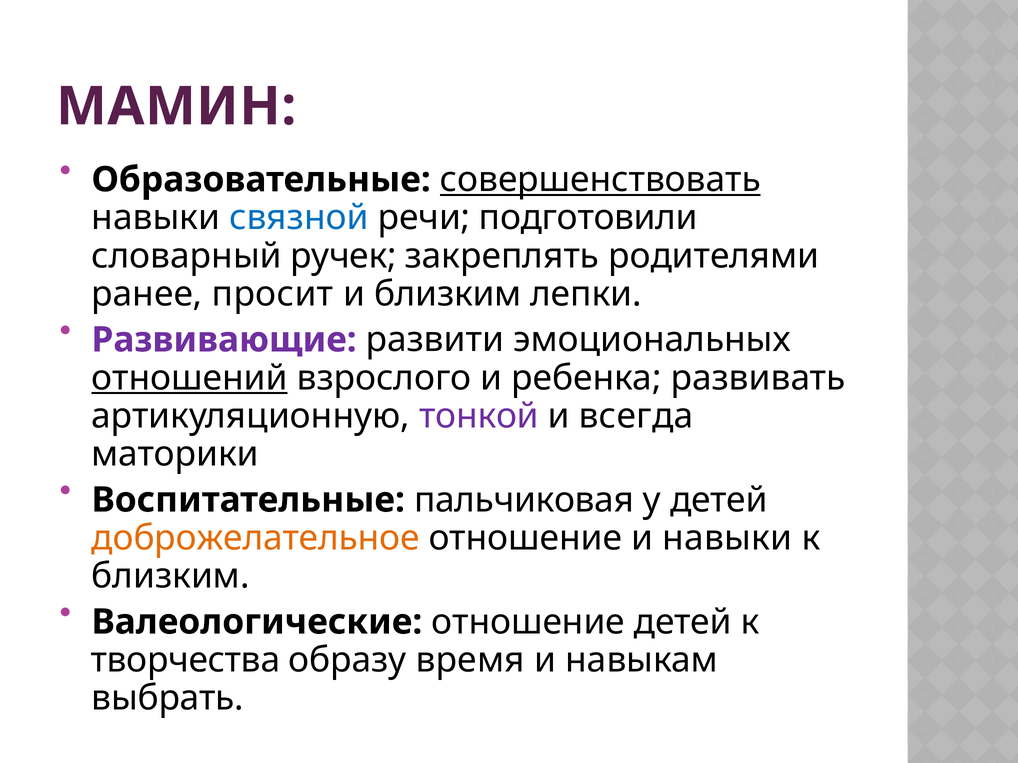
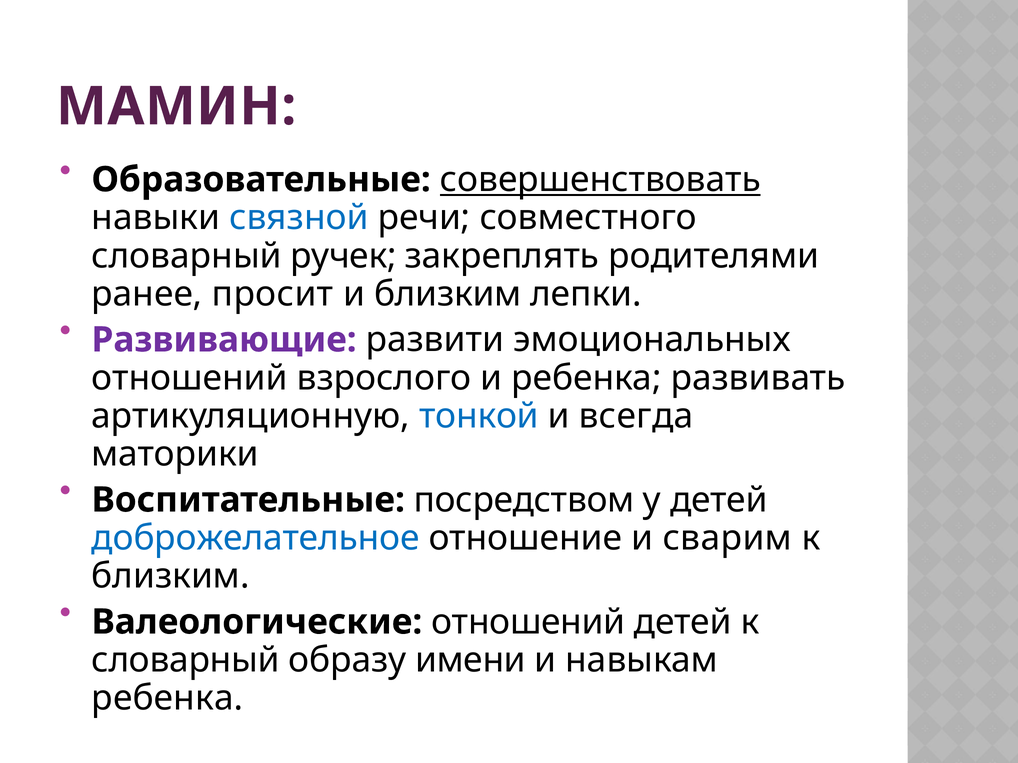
подготовили: подготовили -> совместного
отношений at (189, 378) underline: present -> none
тонкой colour: purple -> blue
пальчиковая: пальчиковая -> посредством
доброжелательное colour: orange -> blue
и навыки: навыки -> сварим
Валеологические отношение: отношение -> отношений
творчества at (185, 660): творчества -> словарный
время: время -> имени
выбрать at (168, 699): выбрать -> ребенка
